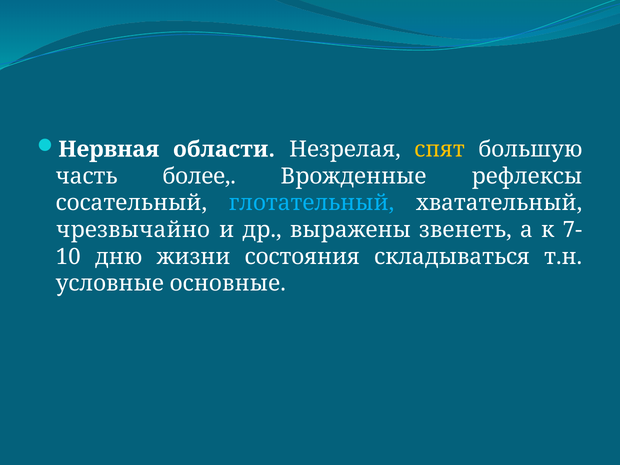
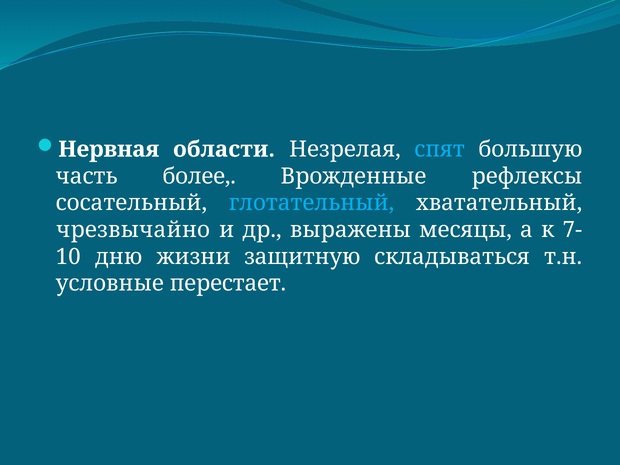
спят colour: yellow -> light blue
звенеть: звенеть -> месяцы
состояния: состояния -> защитную
основные: основные -> перестает
